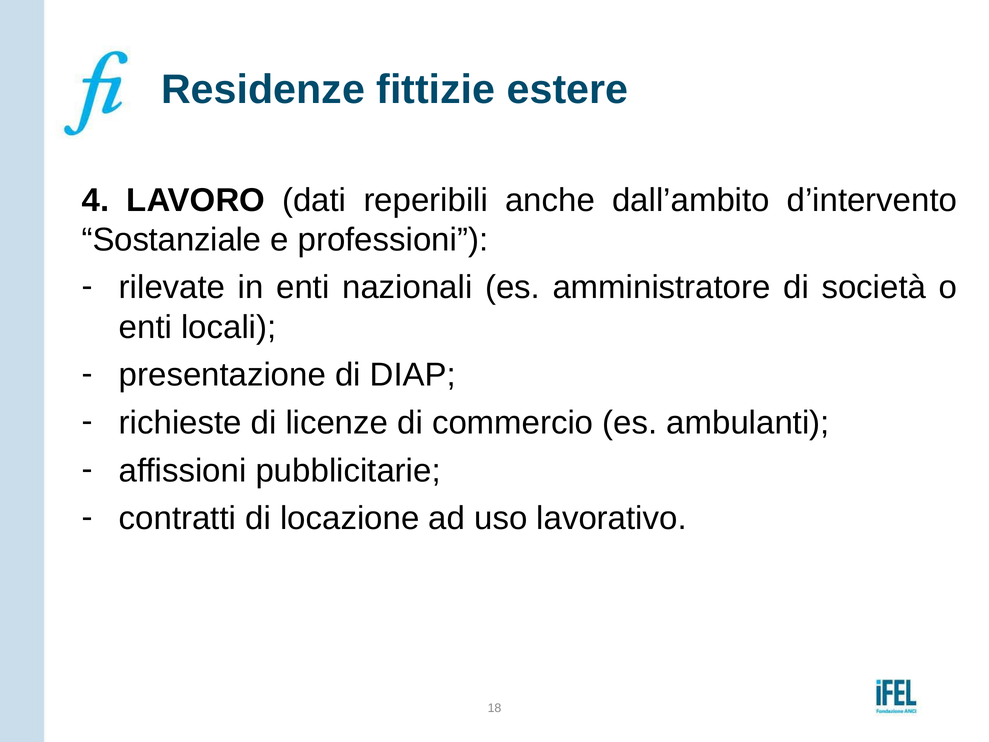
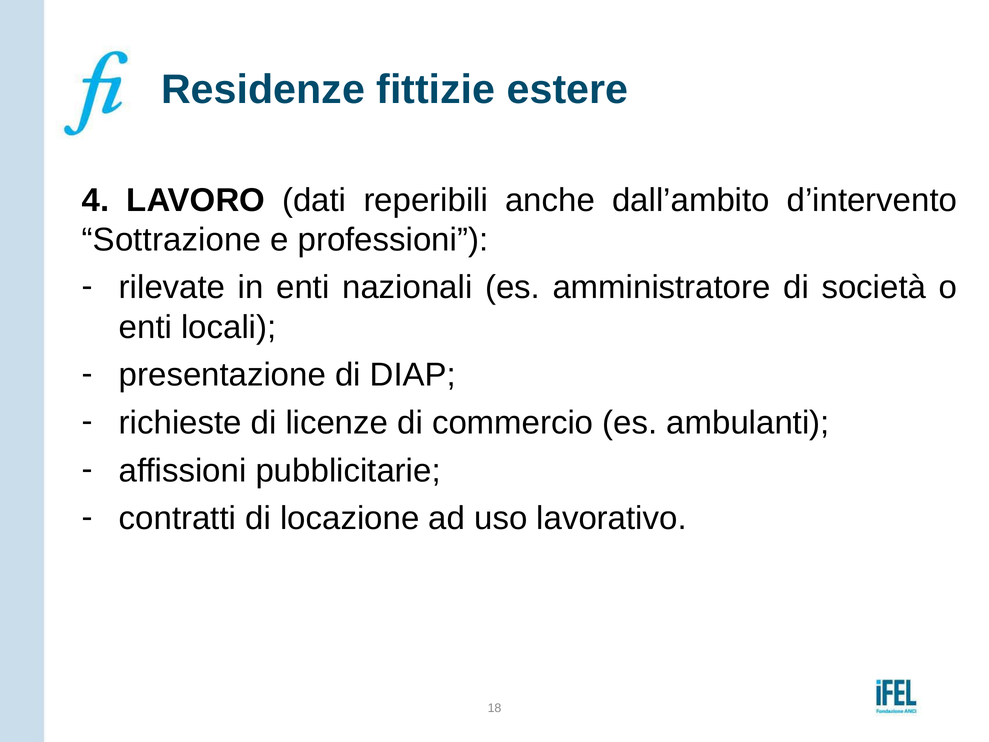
Sostanziale: Sostanziale -> Sottrazione
